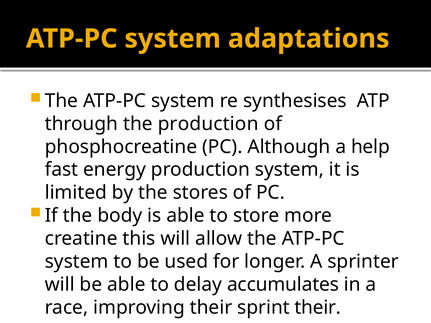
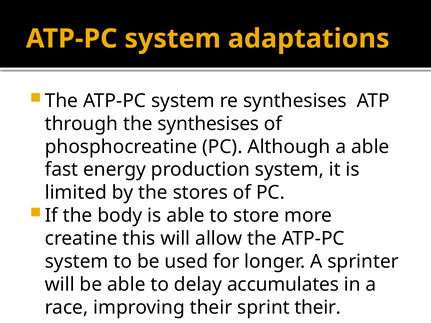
the production: production -> synthesises
a help: help -> able
